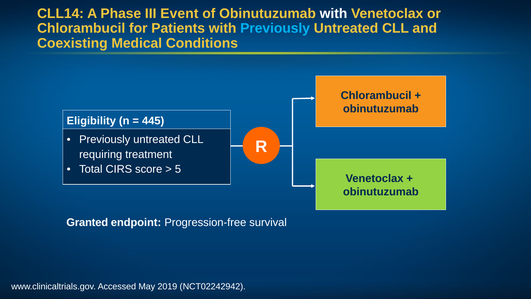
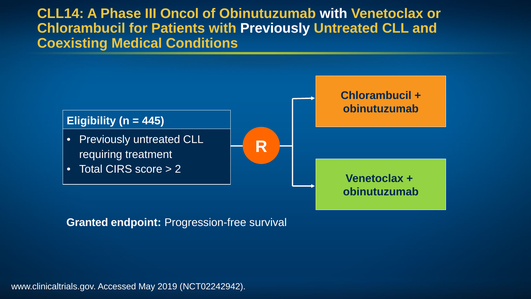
Event: Event -> Oncol
Previously at (275, 28) colour: light blue -> white
5: 5 -> 2
